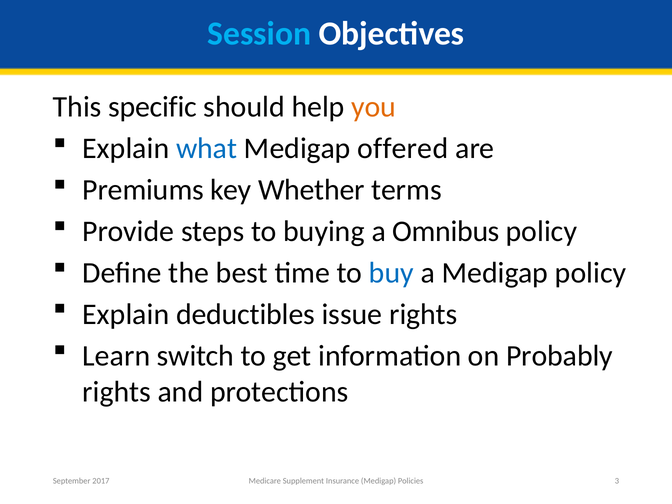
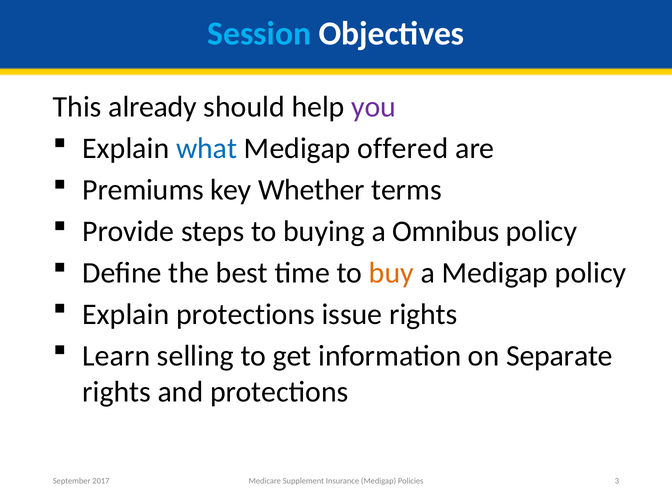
specific: specific -> already
you colour: orange -> purple
buy colour: blue -> orange
Explain deductibles: deductibles -> protections
switch: switch -> selling
Probably: Probably -> Separate
